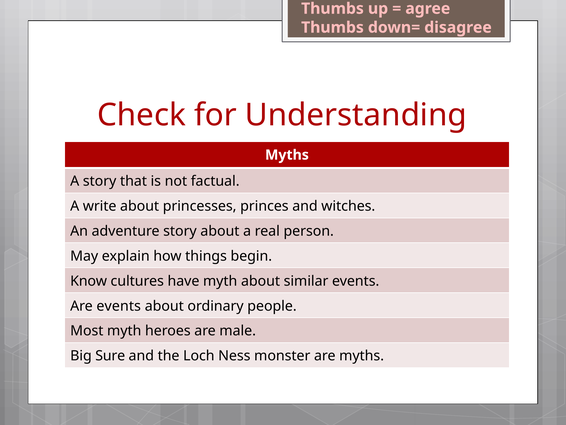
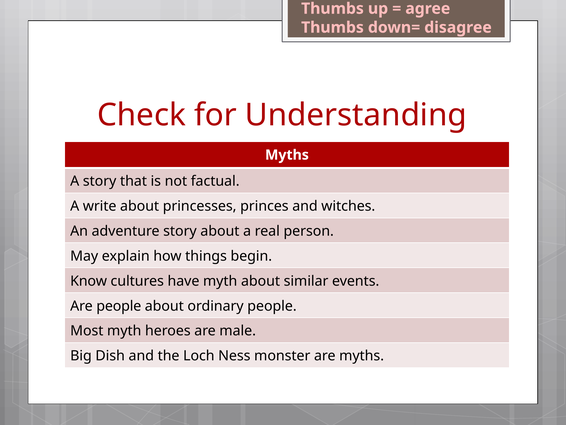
Are events: events -> people
Sure: Sure -> Dish
